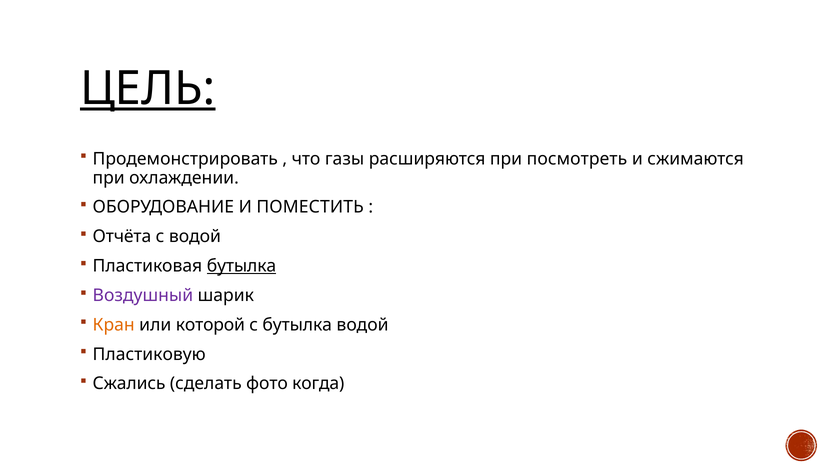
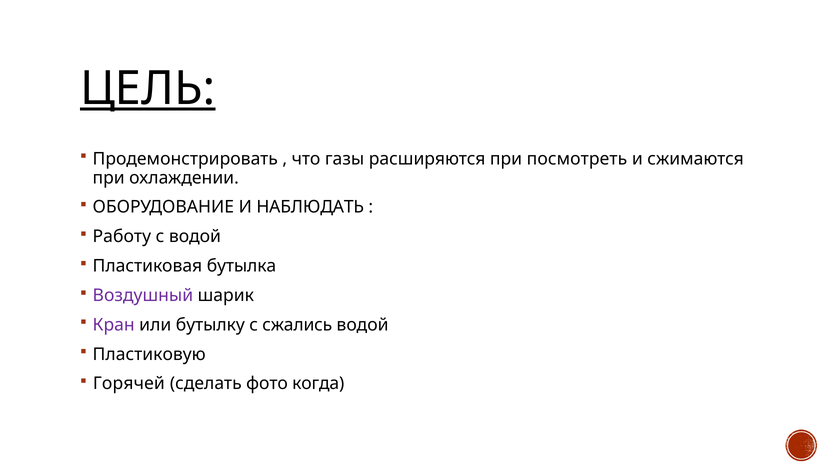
ПОМЕСТИТЬ: ПОМЕСТИТЬ -> НАБЛЮДАТЬ
Отчёта: Отчёта -> Работу
бутылка at (242, 266) underline: present -> none
Кран colour: orange -> purple
которой: которой -> бутылку
с бутылка: бутылка -> сжались
Сжались: Сжались -> Горячей
